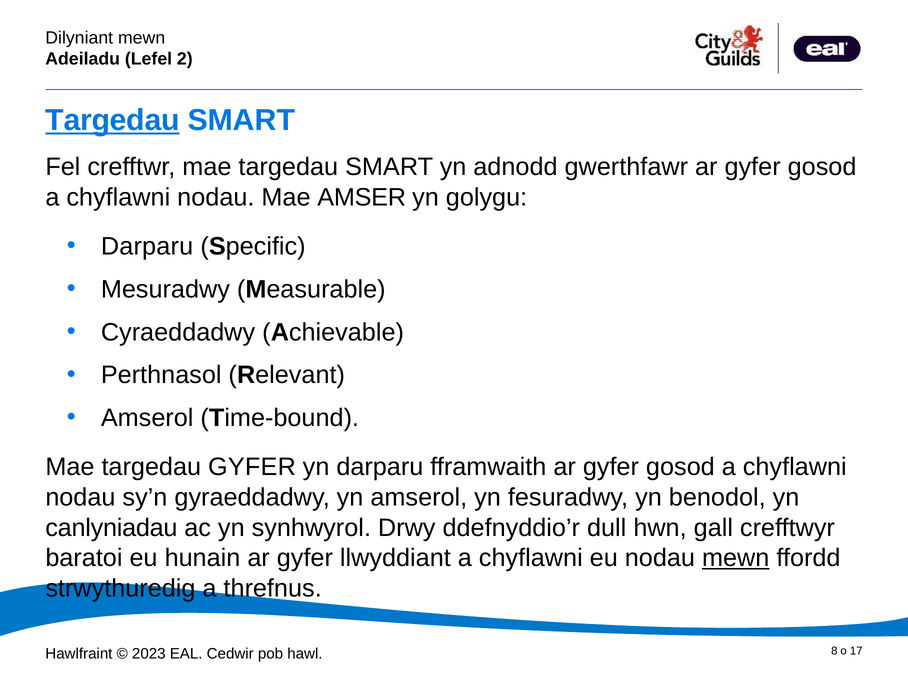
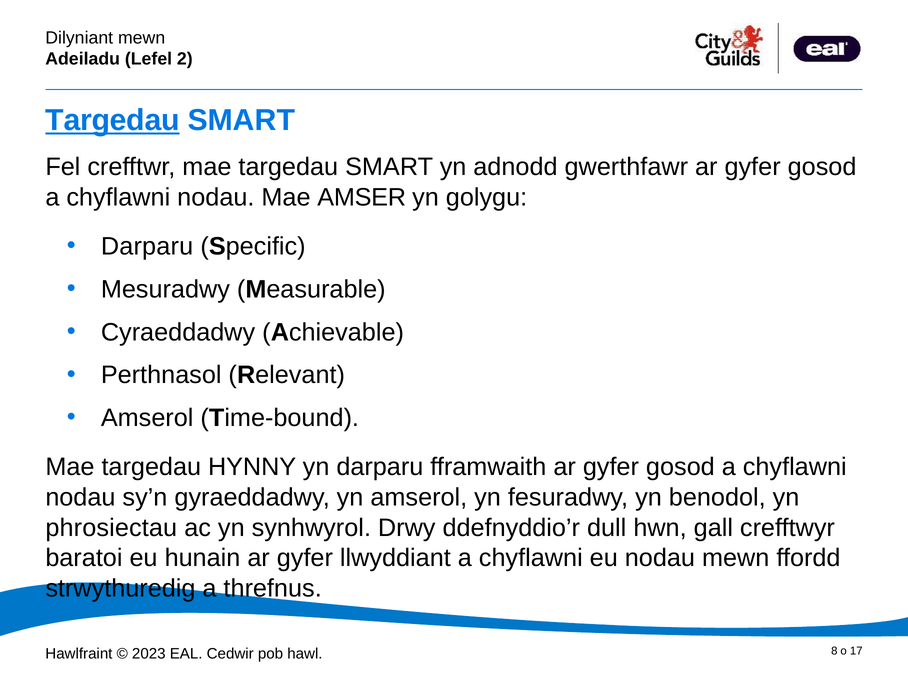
targedau GYFER: GYFER -> HYNNY
canlyniadau: canlyniadau -> phrosiectau
mewn at (736, 558) underline: present -> none
